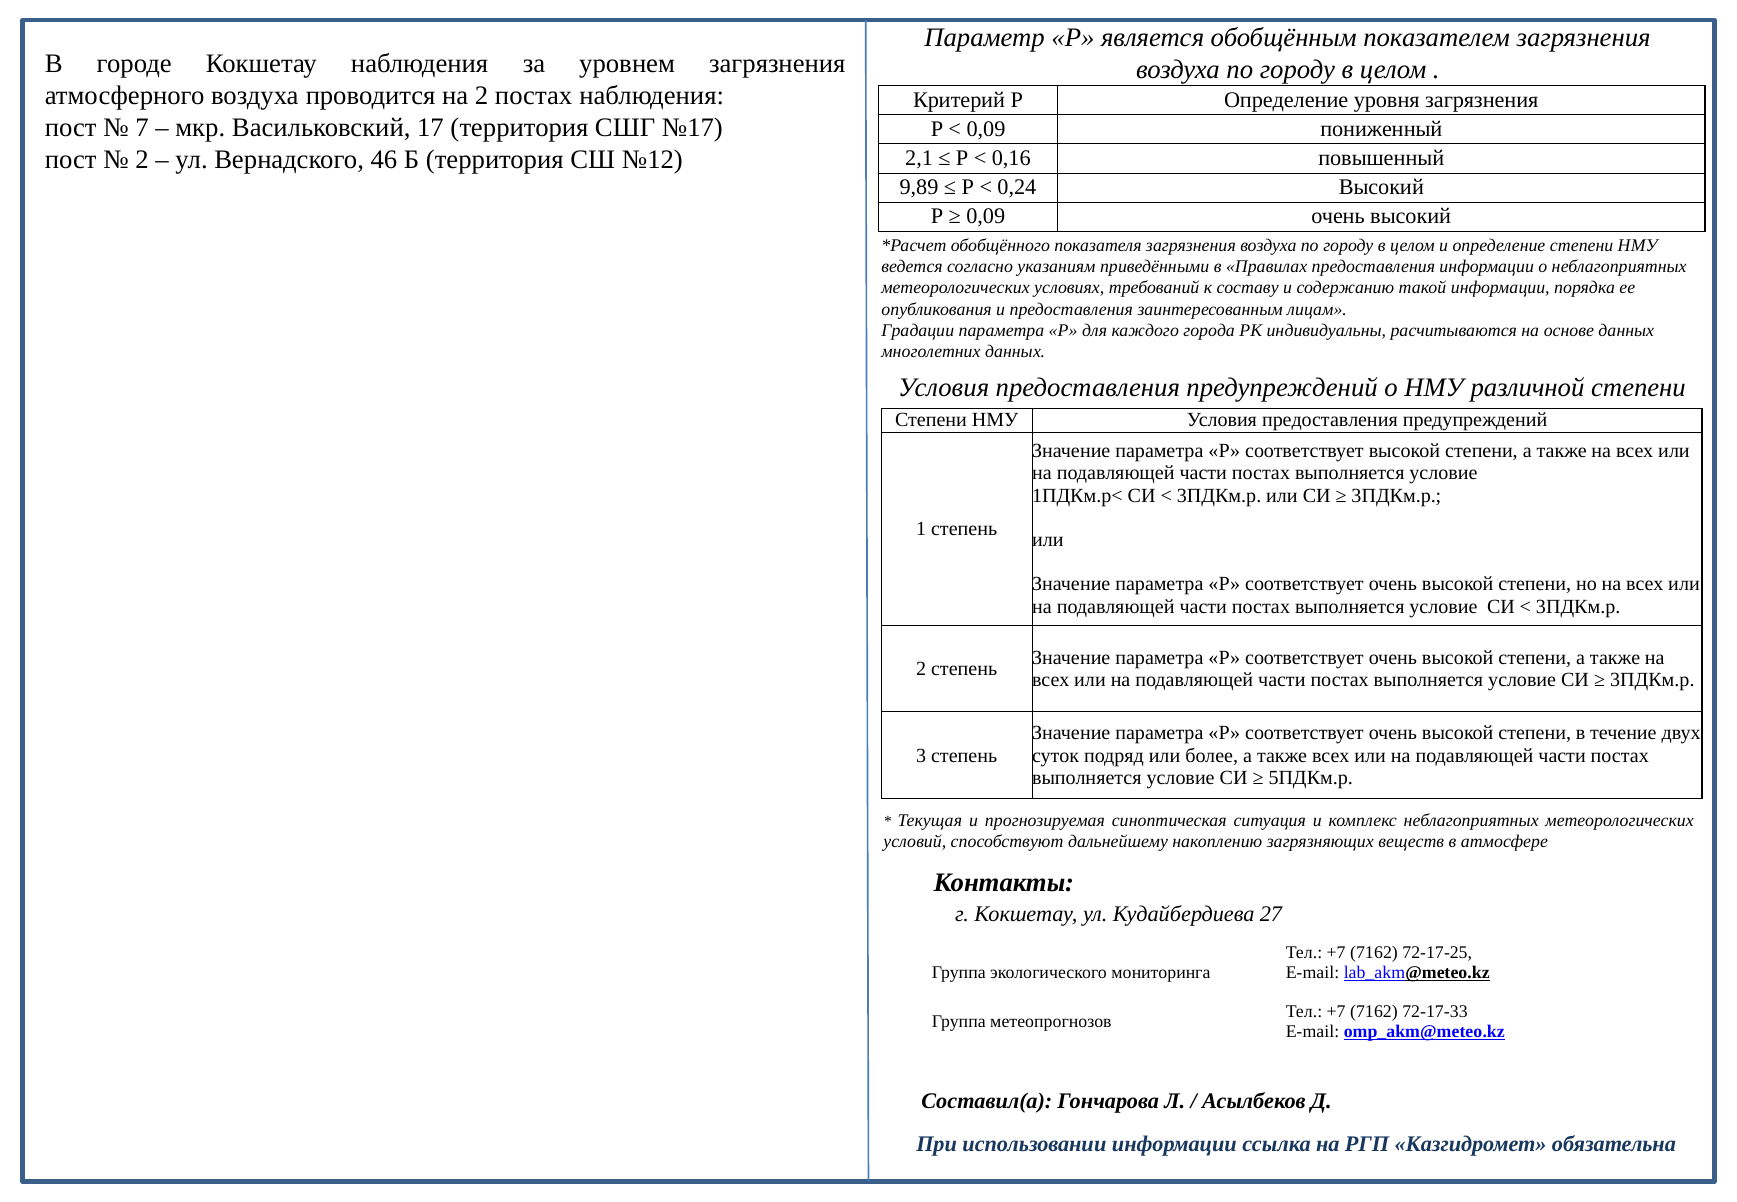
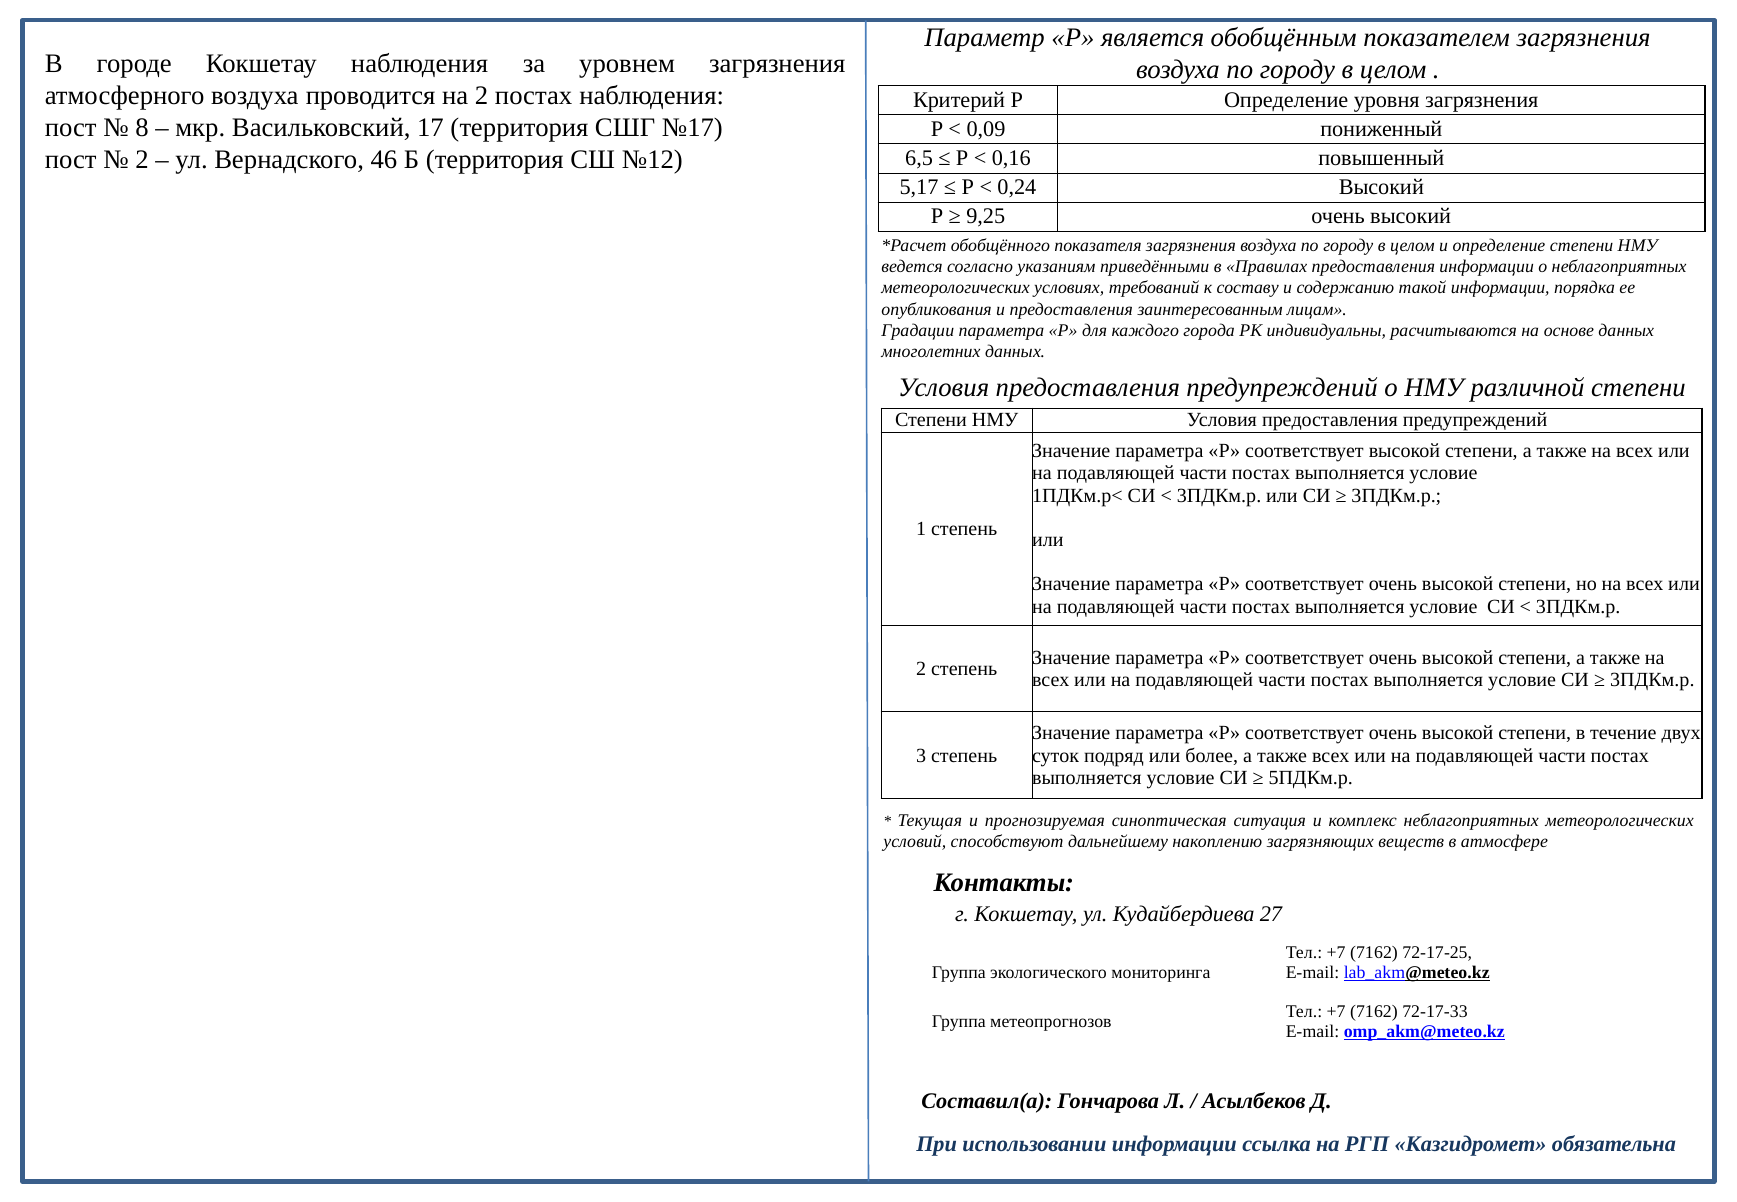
7: 7 -> 8
2,1: 2,1 -> 6,5
9,89: 9,89 -> 5,17
0,09 at (986, 216): 0,09 -> 9,25
